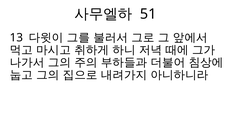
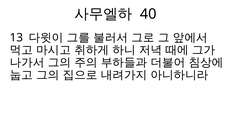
51: 51 -> 40
